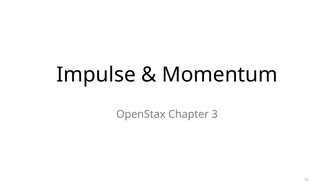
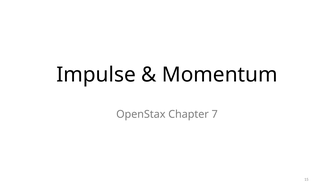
3: 3 -> 7
